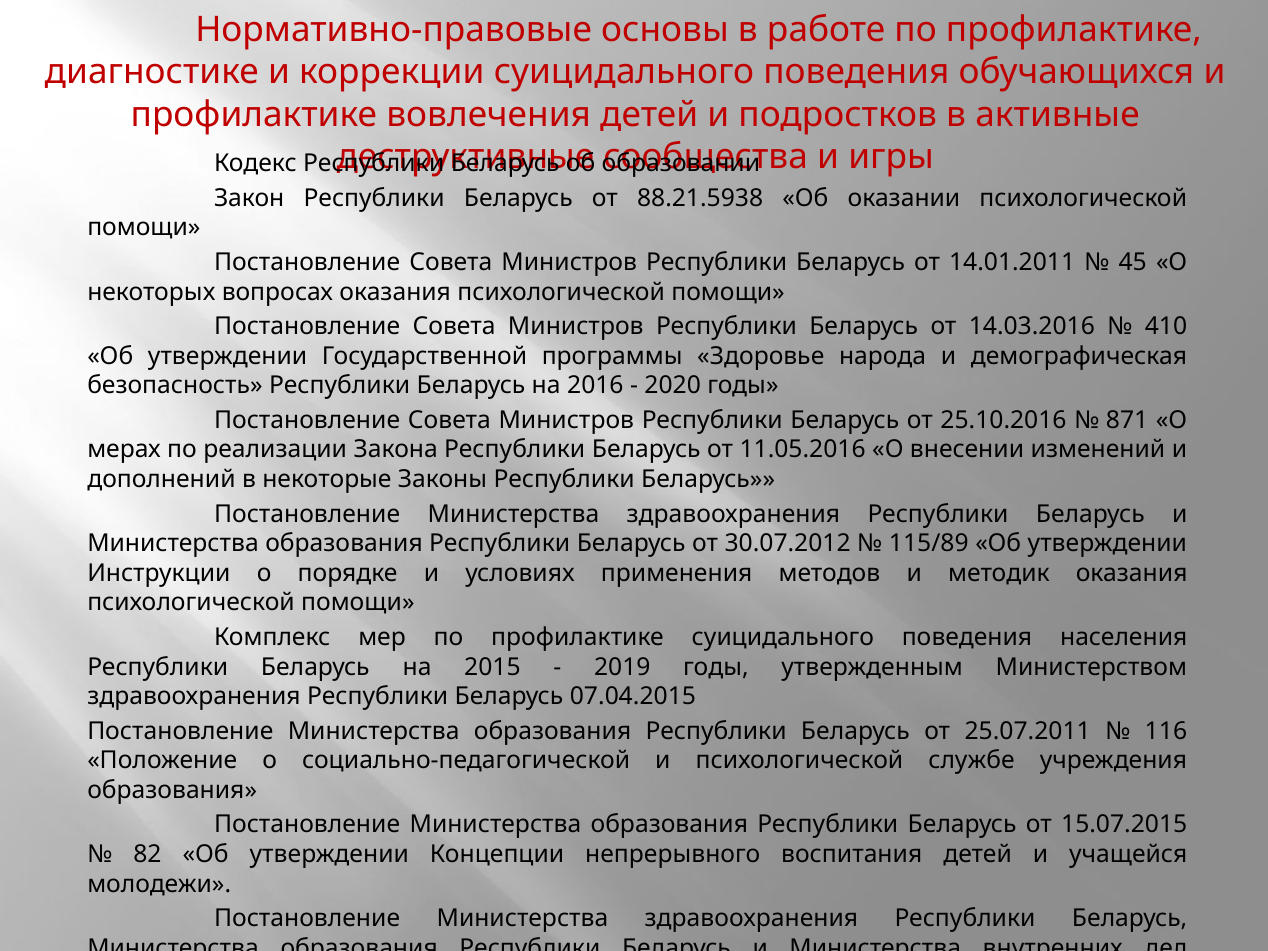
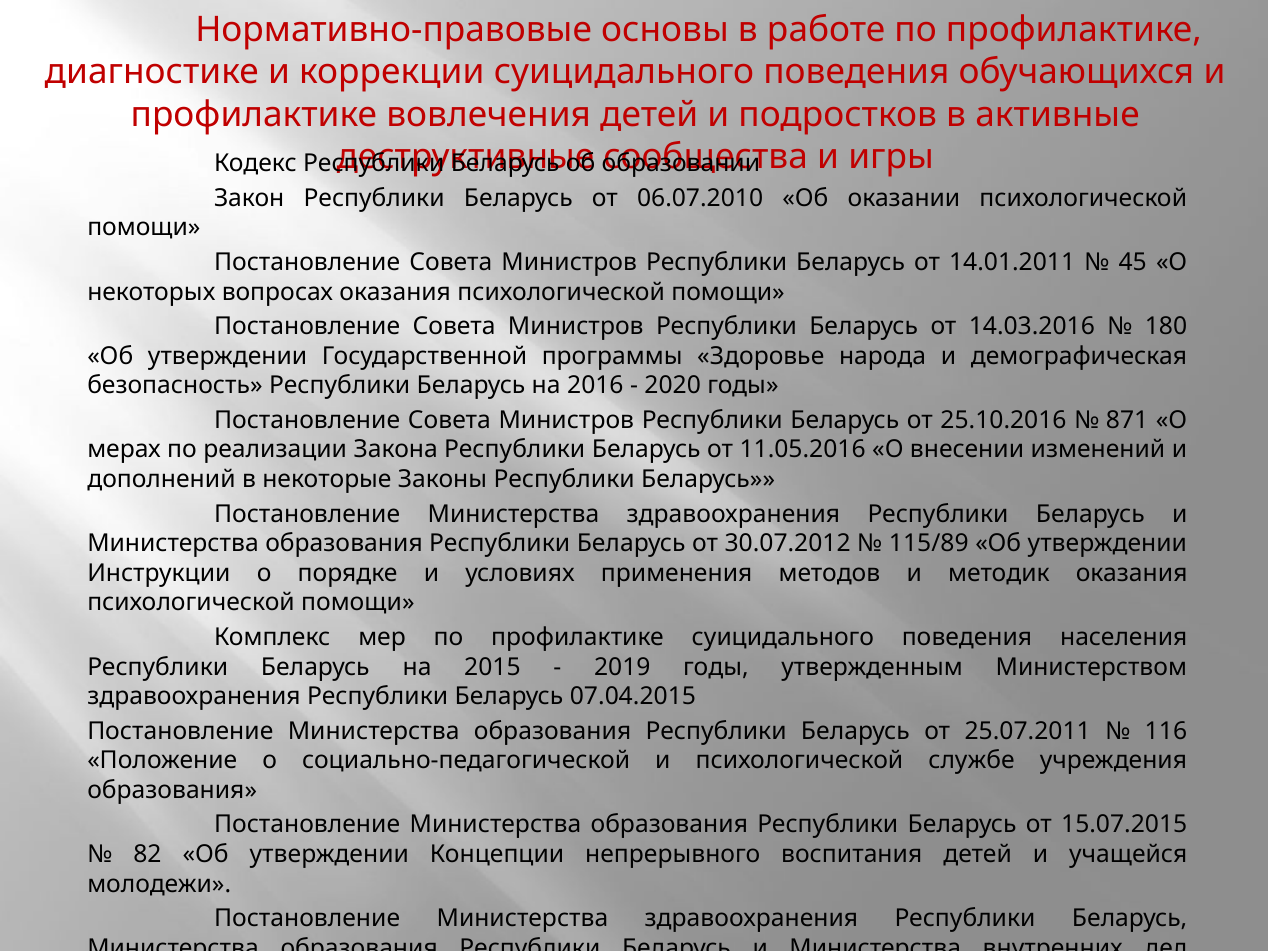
88.21.5938: 88.21.5938 -> 06.07.2010
410: 410 -> 180
